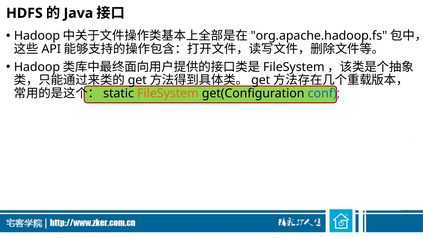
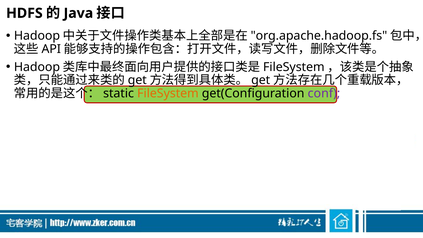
conf colour: blue -> purple
